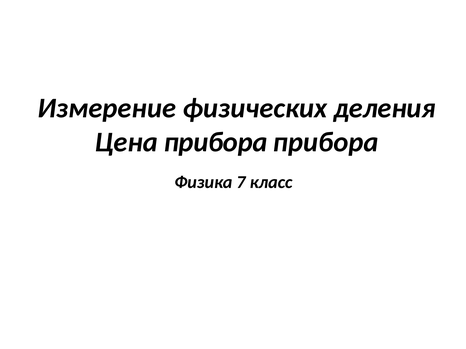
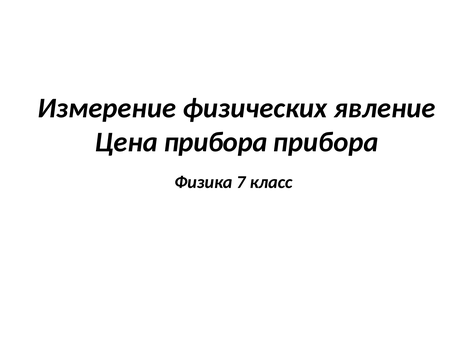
деления: деления -> явление
